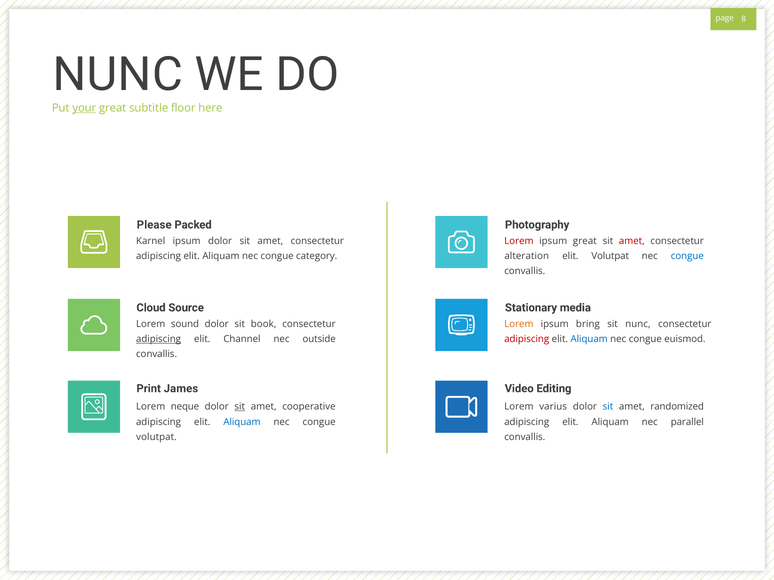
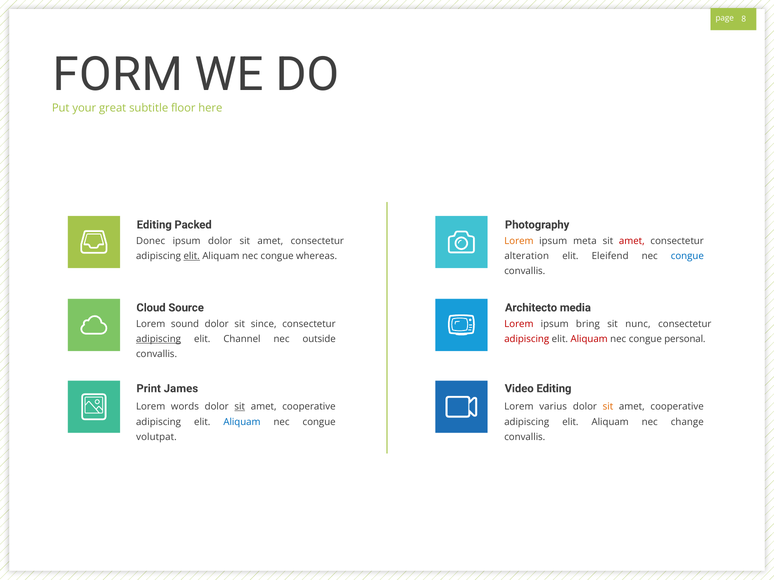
NUNC at (118, 75): NUNC -> FORM
your underline: present -> none
Please at (154, 225): Please -> Editing
Karnel: Karnel -> Donec
Lorem at (519, 241) colour: red -> orange
ipsum great: great -> meta
elit at (192, 256) underline: none -> present
category: category -> whereas
elit Volutpat: Volutpat -> Eleifend
Stationary: Stationary -> Architecto
book: book -> since
Lorem at (519, 324) colour: orange -> red
Aliquam at (589, 339) colour: blue -> red
euismod: euismod -> personal
neque: neque -> words
sit at (608, 407) colour: blue -> orange
randomized at (677, 407): randomized -> cooperative
parallel: parallel -> change
